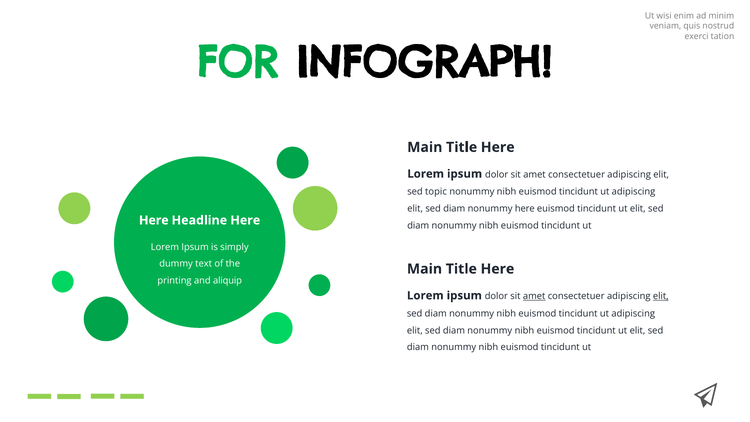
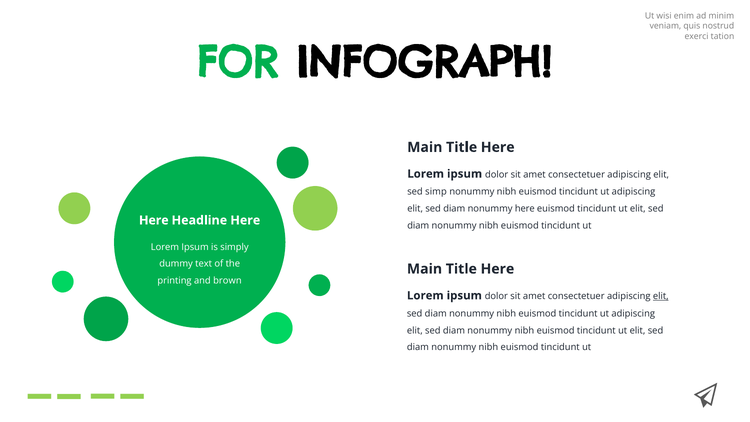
topic: topic -> simp
aliquip: aliquip -> brown
amet at (534, 296) underline: present -> none
